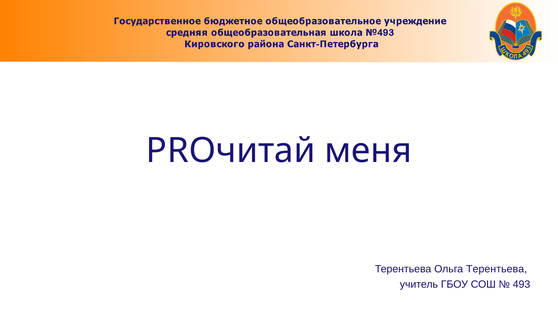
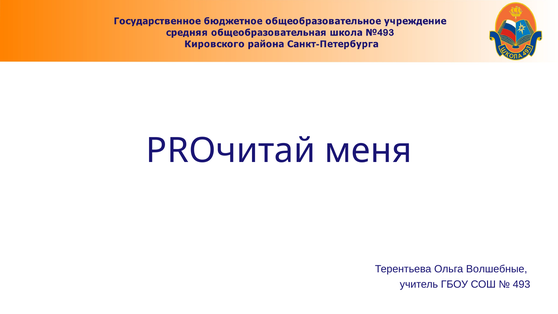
Ольга Терентьева: Терентьева -> Волшебные
